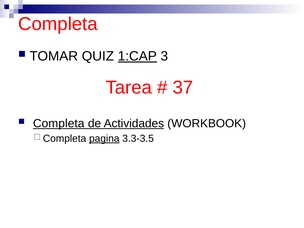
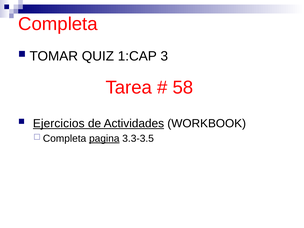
1:CAP underline: present -> none
37: 37 -> 58
Completa at (59, 123): Completa -> Ejercicios
